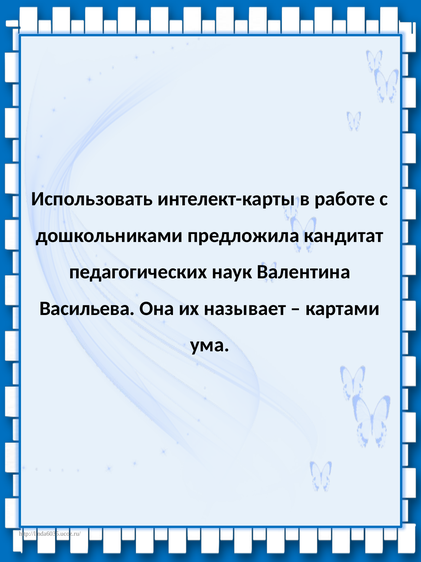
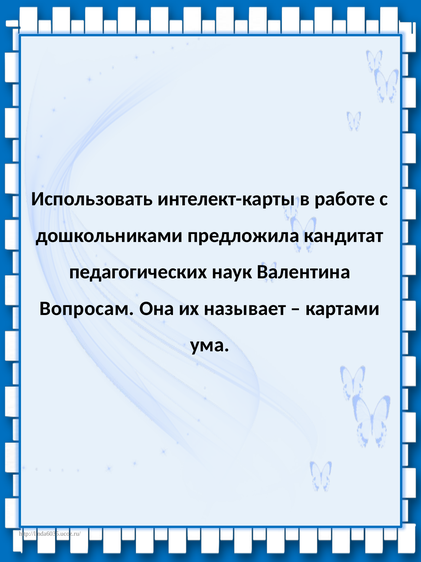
Васильева: Васильева -> Вопросам
